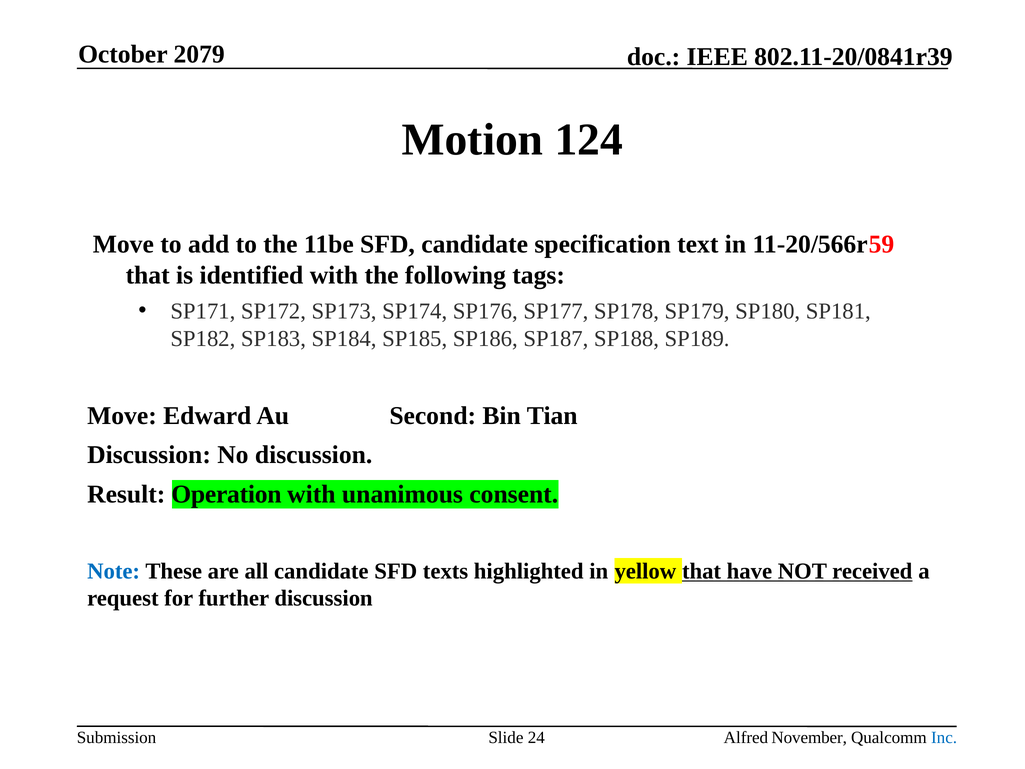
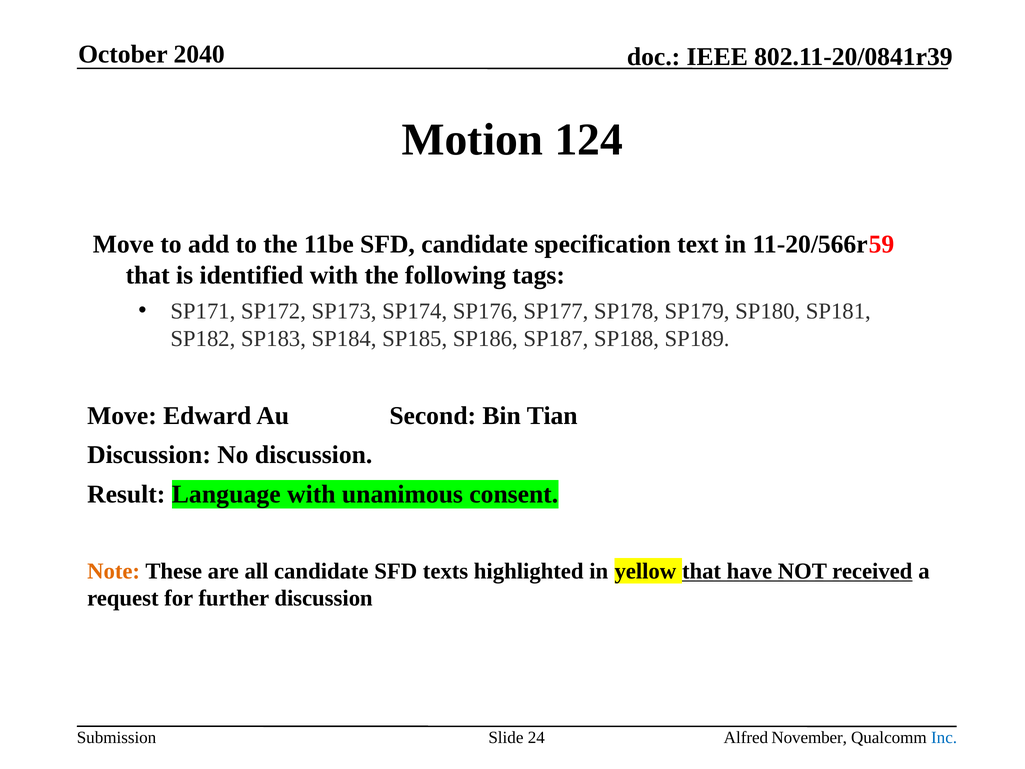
2079: 2079 -> 2040
Operation: Operation -> Language
Note colour: blue -> orange
